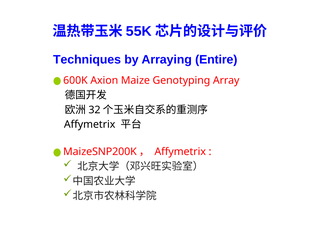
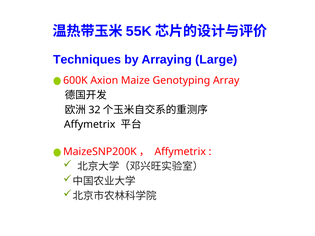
Entire: Entire -> Large
